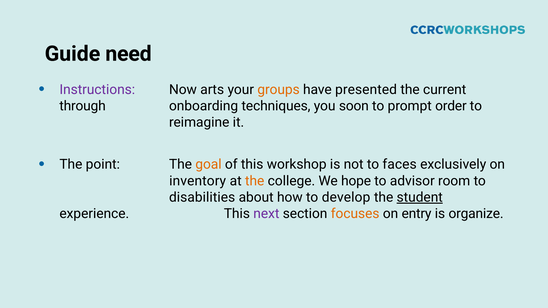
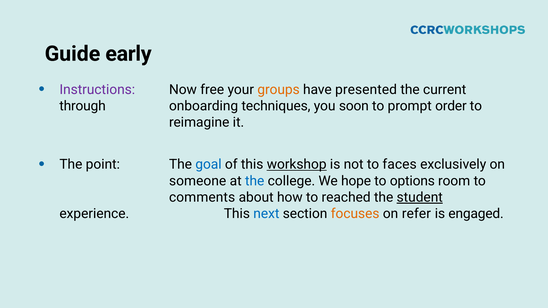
need: need -> early
arts: arts -> free
goal colour: orange -> blue
workshop underline: none -> present
inventory: inventory -> someone
the at (255, 181) colour: orange -> blue
advisor: advisor -> options
disabilities: disabilities -> comments
develop: develop -> reached
next colour: purple -> blue
entry: entry -> refer
organize: organize -> engaged
